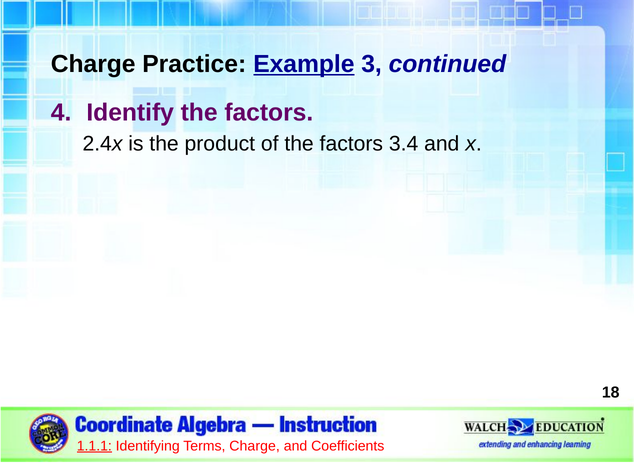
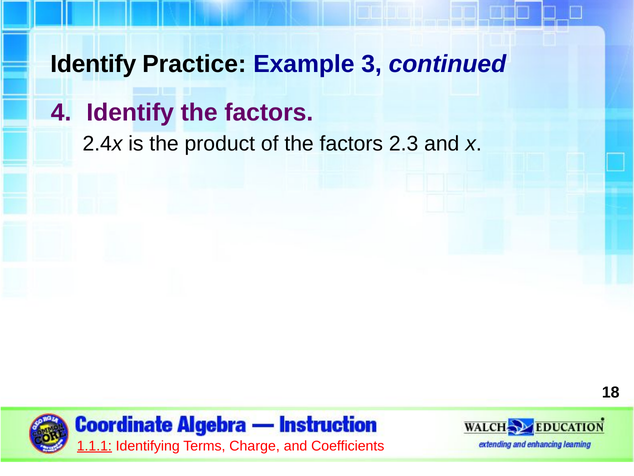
Charge at (93, 64): Charge -> Identify
Example underline: present -> none
3.4: 3.4 -> 2.3
